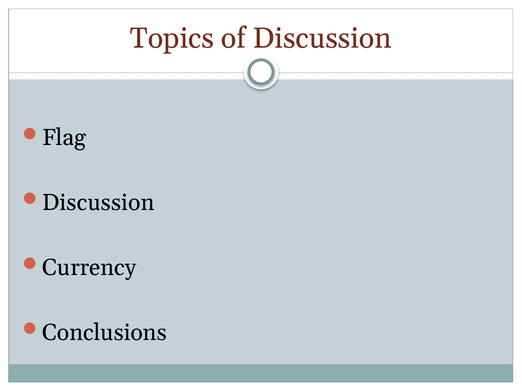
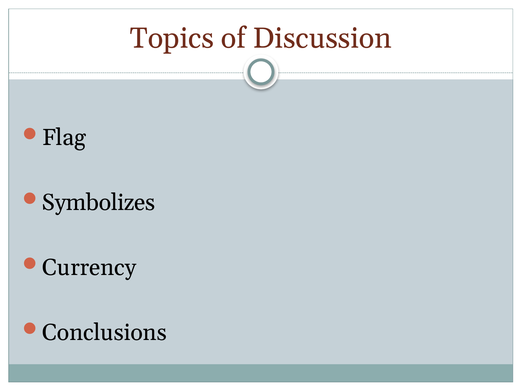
Discussion at (98, 203): Discussion -> Symbolizes
